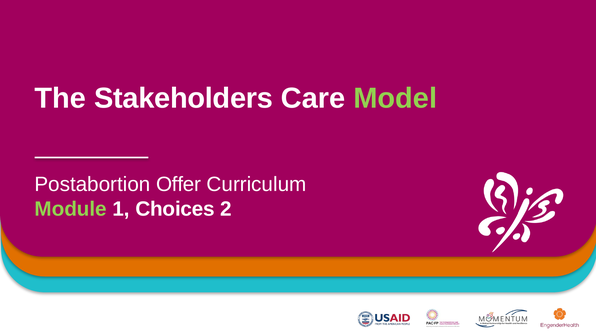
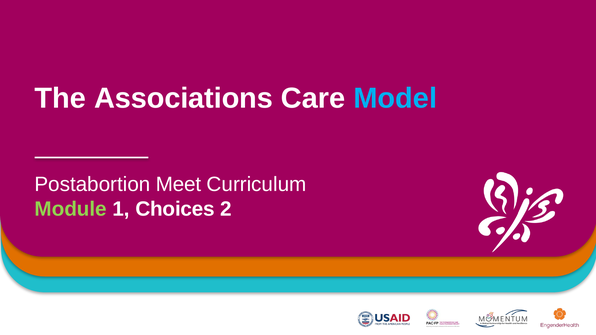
Stakeholders: Stakeholders -> Associations
Model colour: light green -> light blue
Offer: Offer -> Meet
